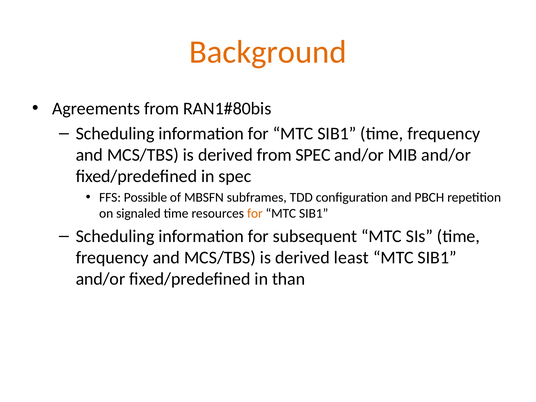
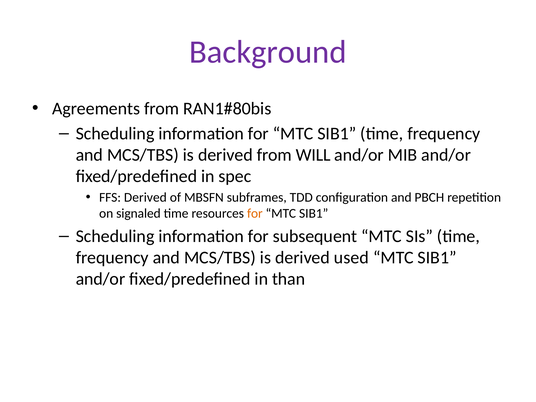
Background colour: orange -> purple
from SPEC: SPEC -> WILL
FFS Possible: Possible -> Derived
least: least -> used
